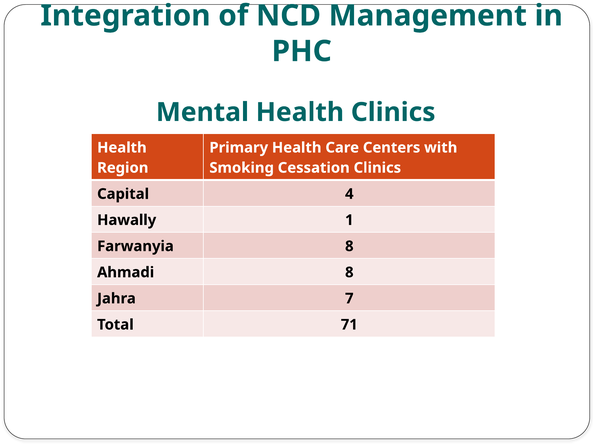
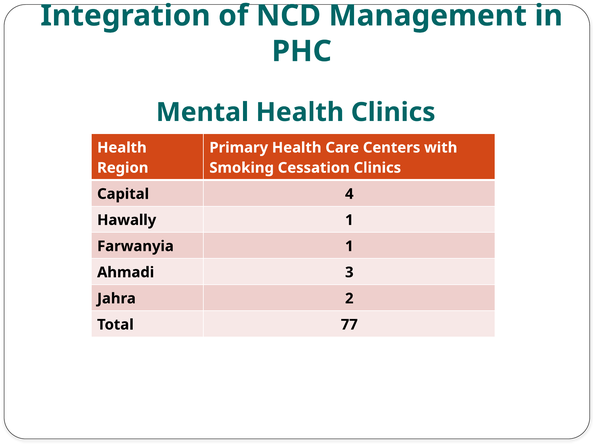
Farwanyia 8: 8 -> 1
Ahmadi 8: 8 -> 3
7: 7 -> 2
71: 71 -> 77
